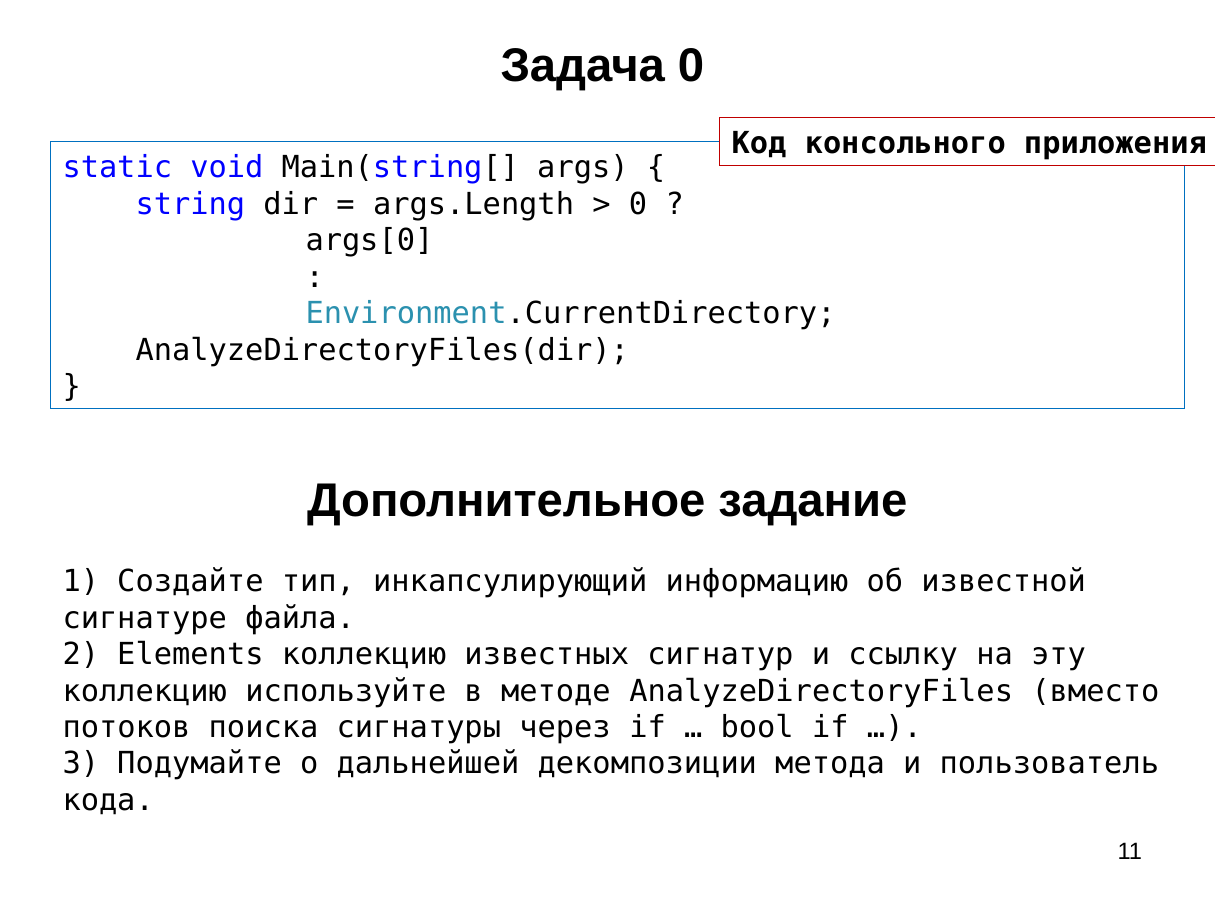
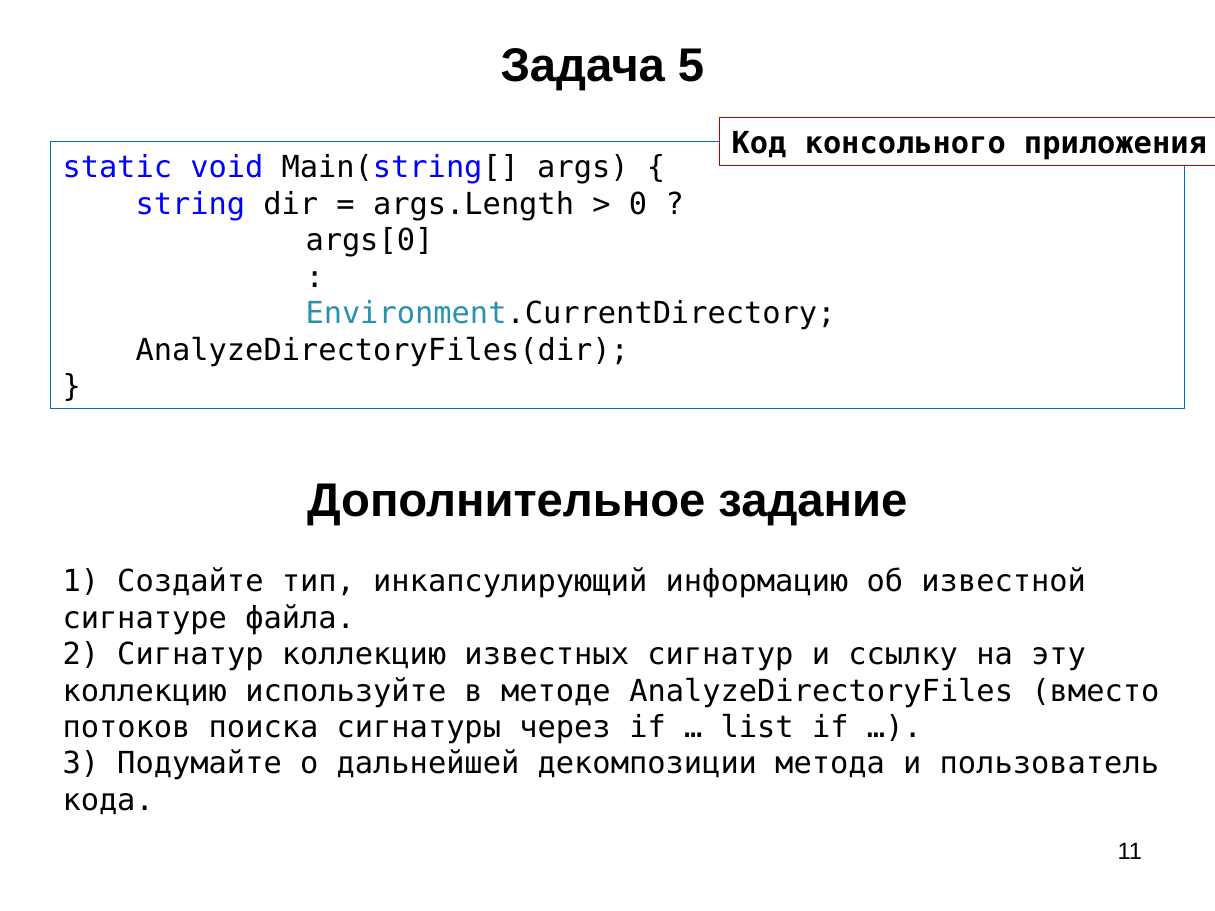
Задача 0: 0 -> 5
2 Elements: Elements -> Сигнатур
bool: bool -> list
